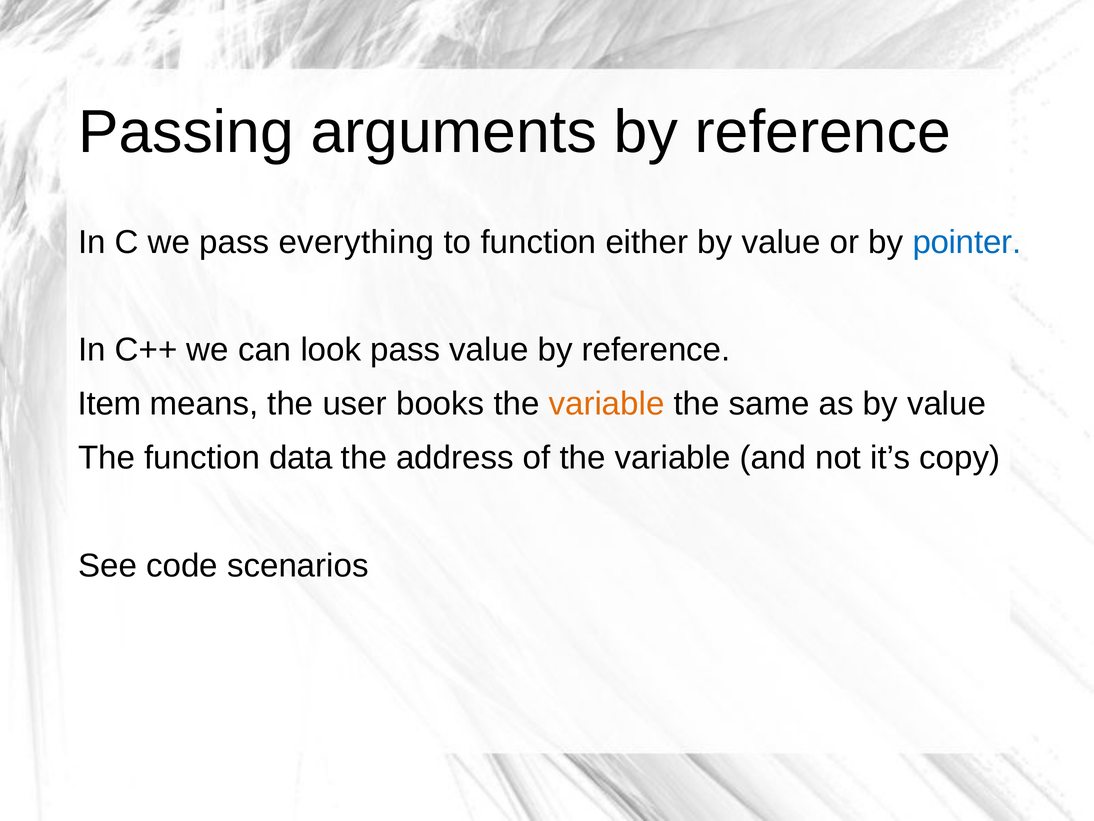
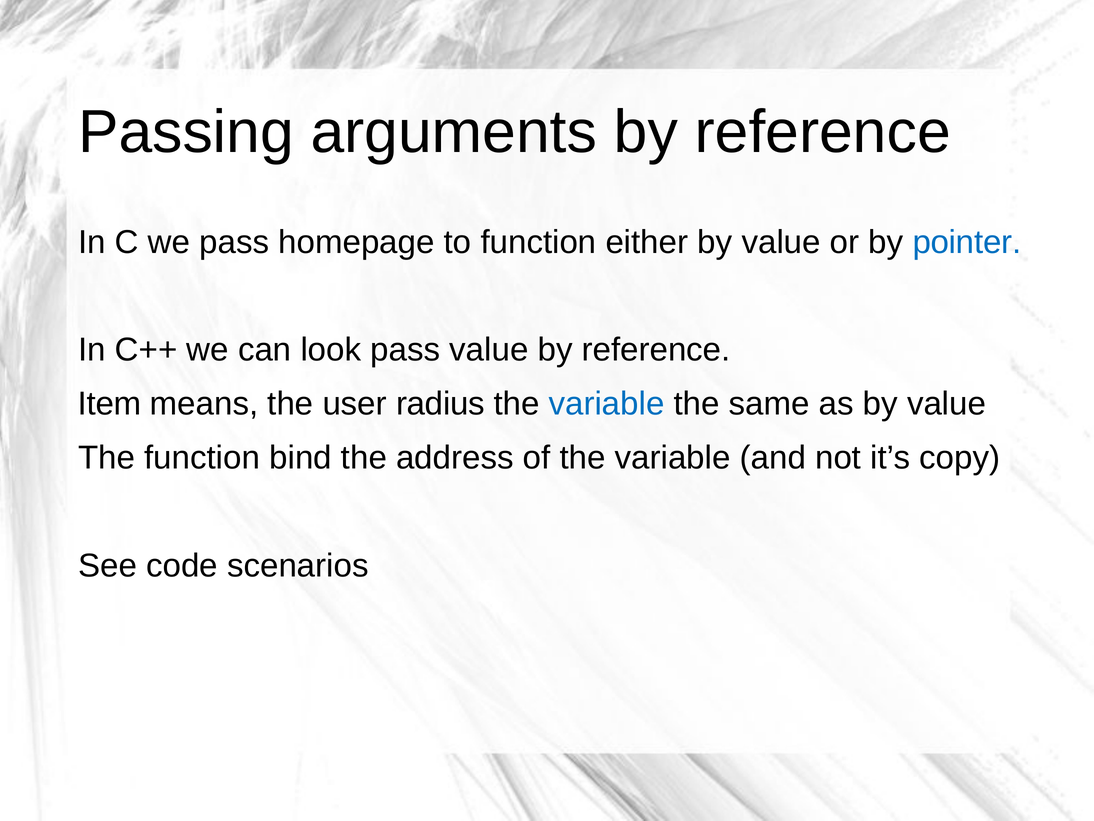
everything: everything -> homepage
books: books -> radius
variable at (607, 404) colour: orange -> blue
data: data -> bind
